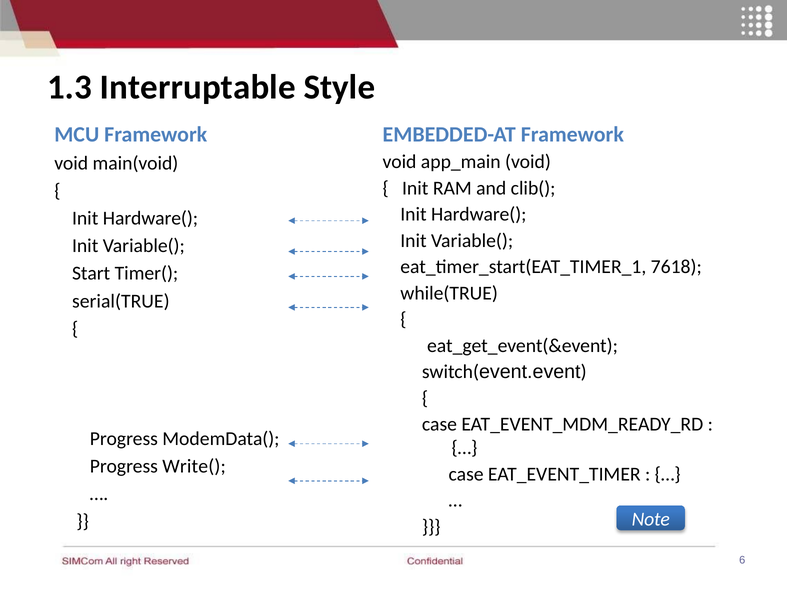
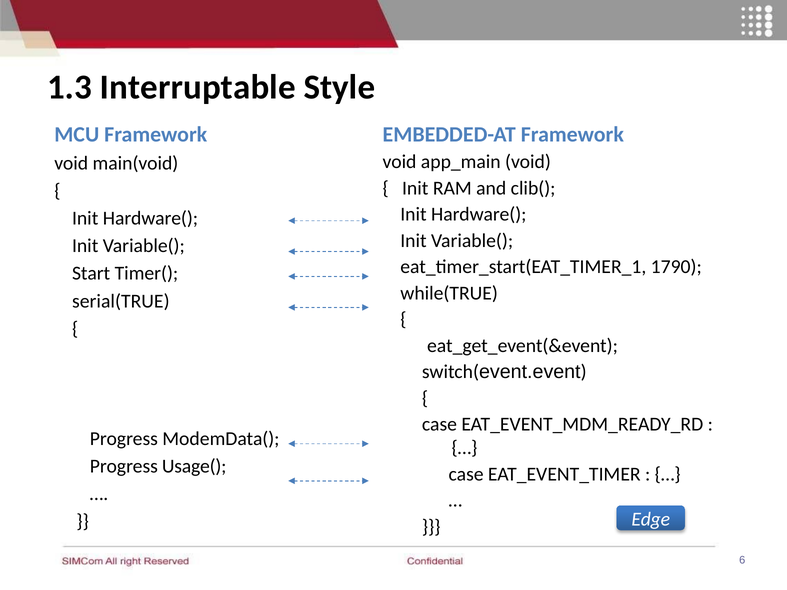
7618: 7618 -> 1790
Write(: Write( -> Usage(
Note: Note -> Edge
